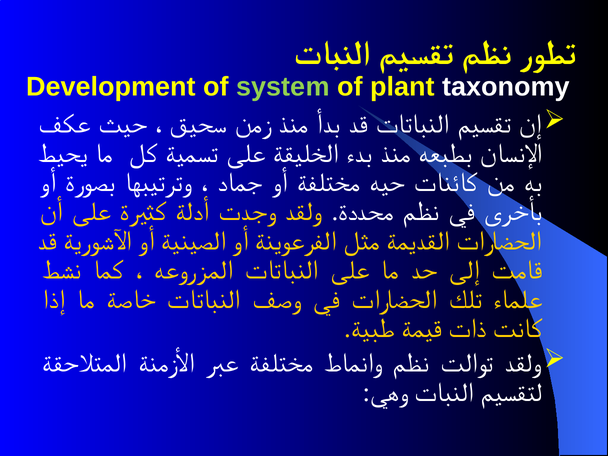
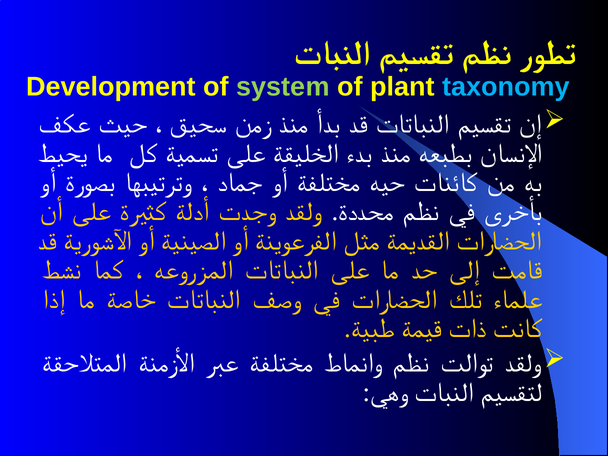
taxonomy colour: white -> light blue
